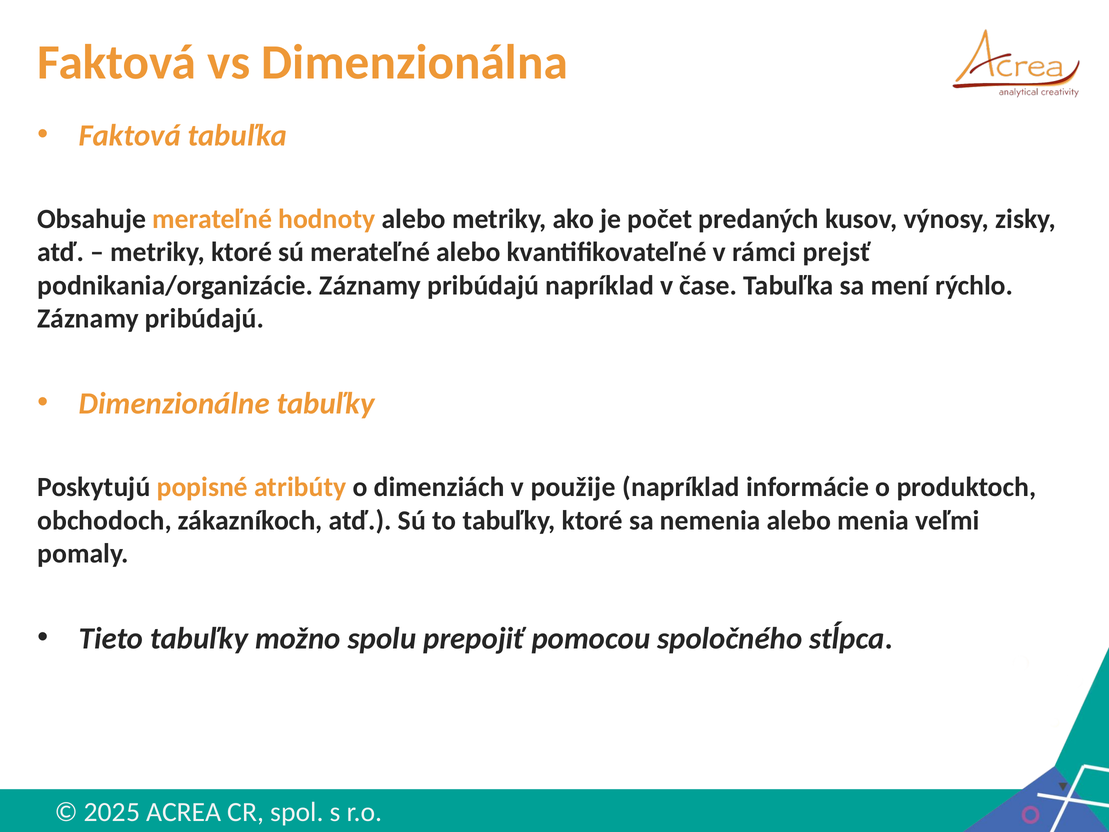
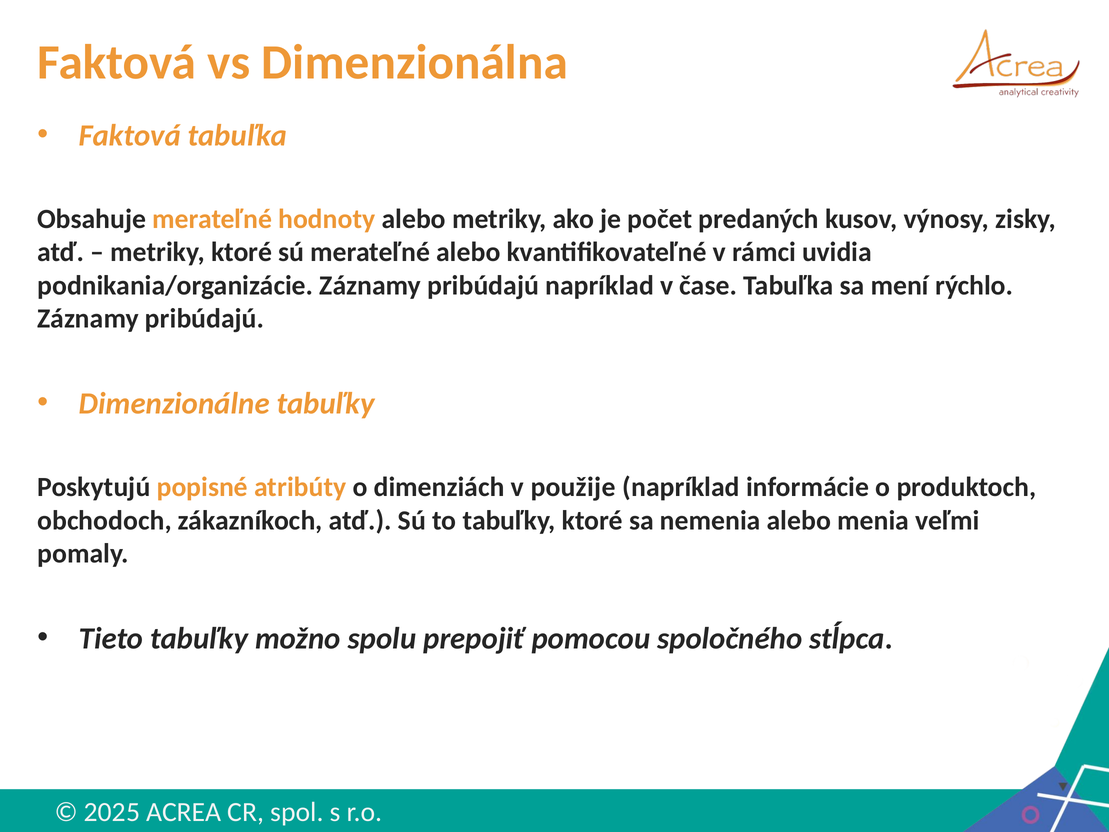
prejsť: prejsť -> uvidia
